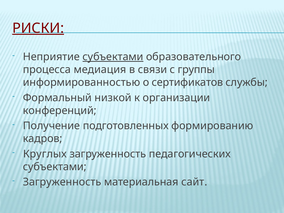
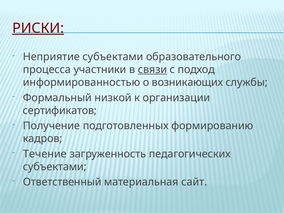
субъектами at (113, 57) underline: present -> none
медиация: медиация -> участники
связи underline: none -> present
группы: группы -> подход
сертификатов: сертификатов -> возникающих
конференций: конференций -> сертификатов
Круглых: Круглых -> Течение
Загруженность at (62, 182): Загруженность -> Ответственный
